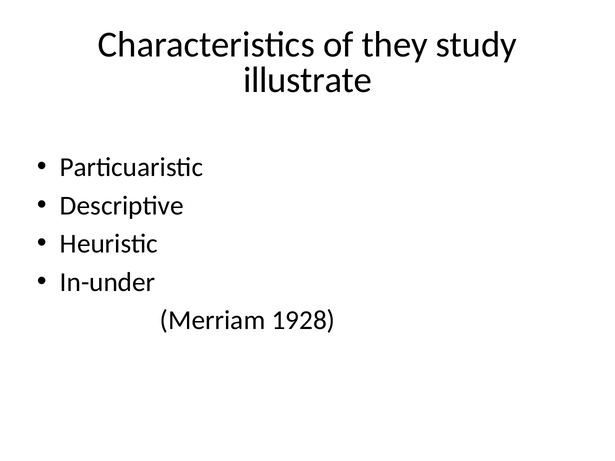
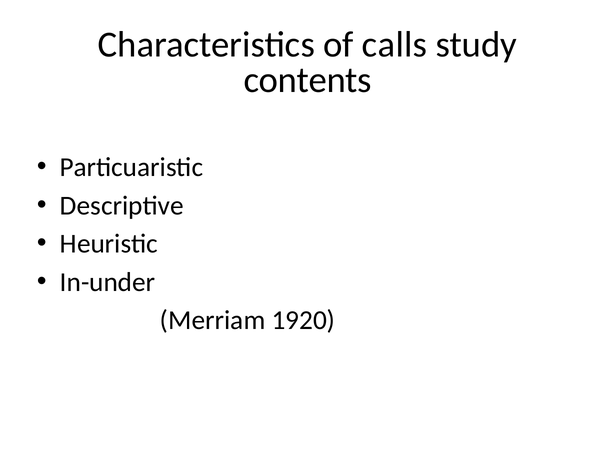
they: they -> calls
illustrate: illustrate -> contents
1928: 1928 -> 1920
